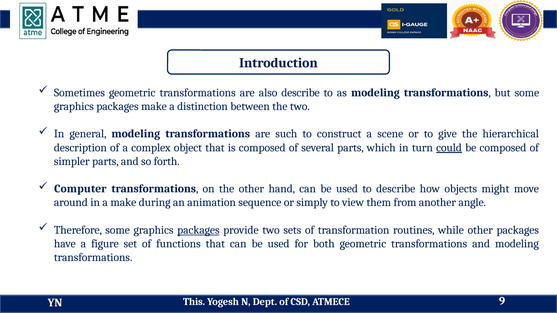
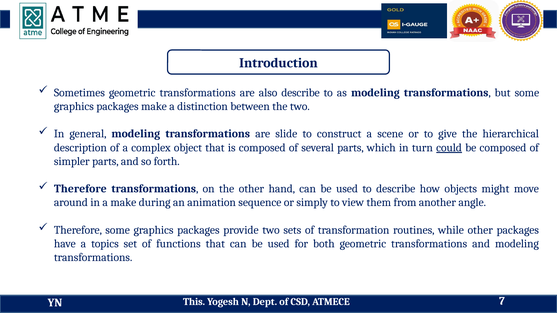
such: such -> slide
Computer at (80, 189): Computer -> Therefore
packages at (198, 230) underline: present -> none
figure: figure -> topics
9: 9 -> 7
